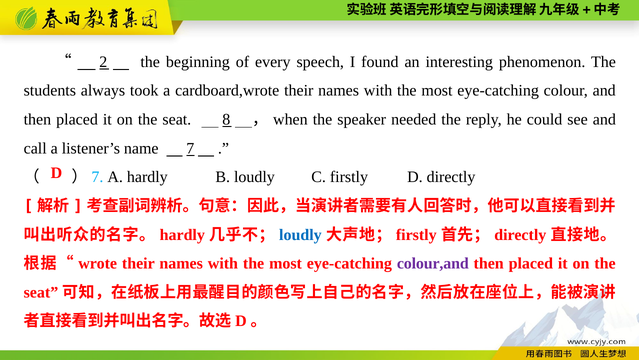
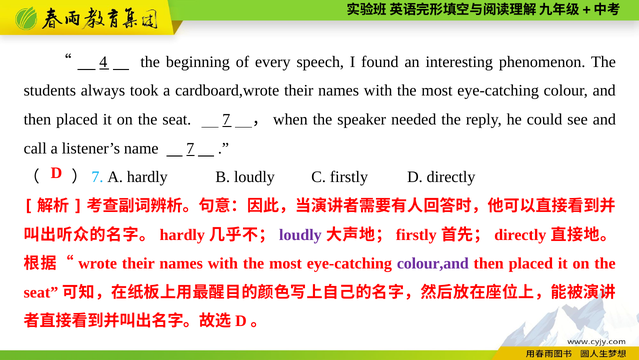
2: 2 -> 4
seat 8: 8 -> 7
loudly at (300, 234) colour: blue -> purple
